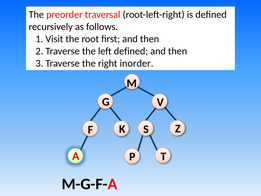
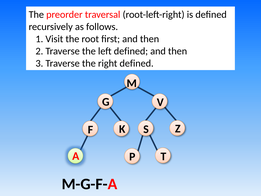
right inorder: inorder -> defined
